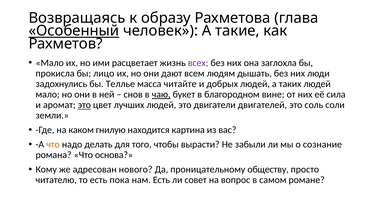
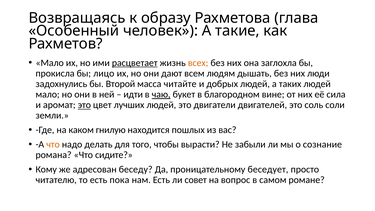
Особенный underline: present -> none
расцветает underline: none -> present
всех colour: purple -> orange
Теллье: Теллье -> Второй
снов: снов -> идти
картина: картина -> пошлых
основа: основа -> сидите
нового: нового -> беседу
обществу: обществу -> беседует
